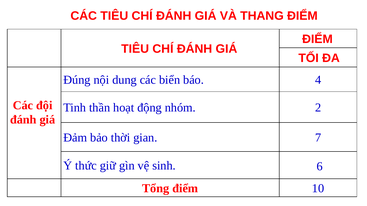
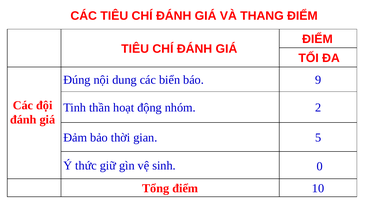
4: 4 -> 9
7: 7 -> 5
6: 6 -> 0
